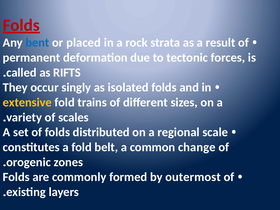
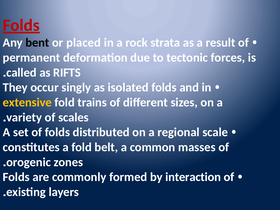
bent colour: blue -> black
change: change -> masses
outermost: outermost -> interaction
